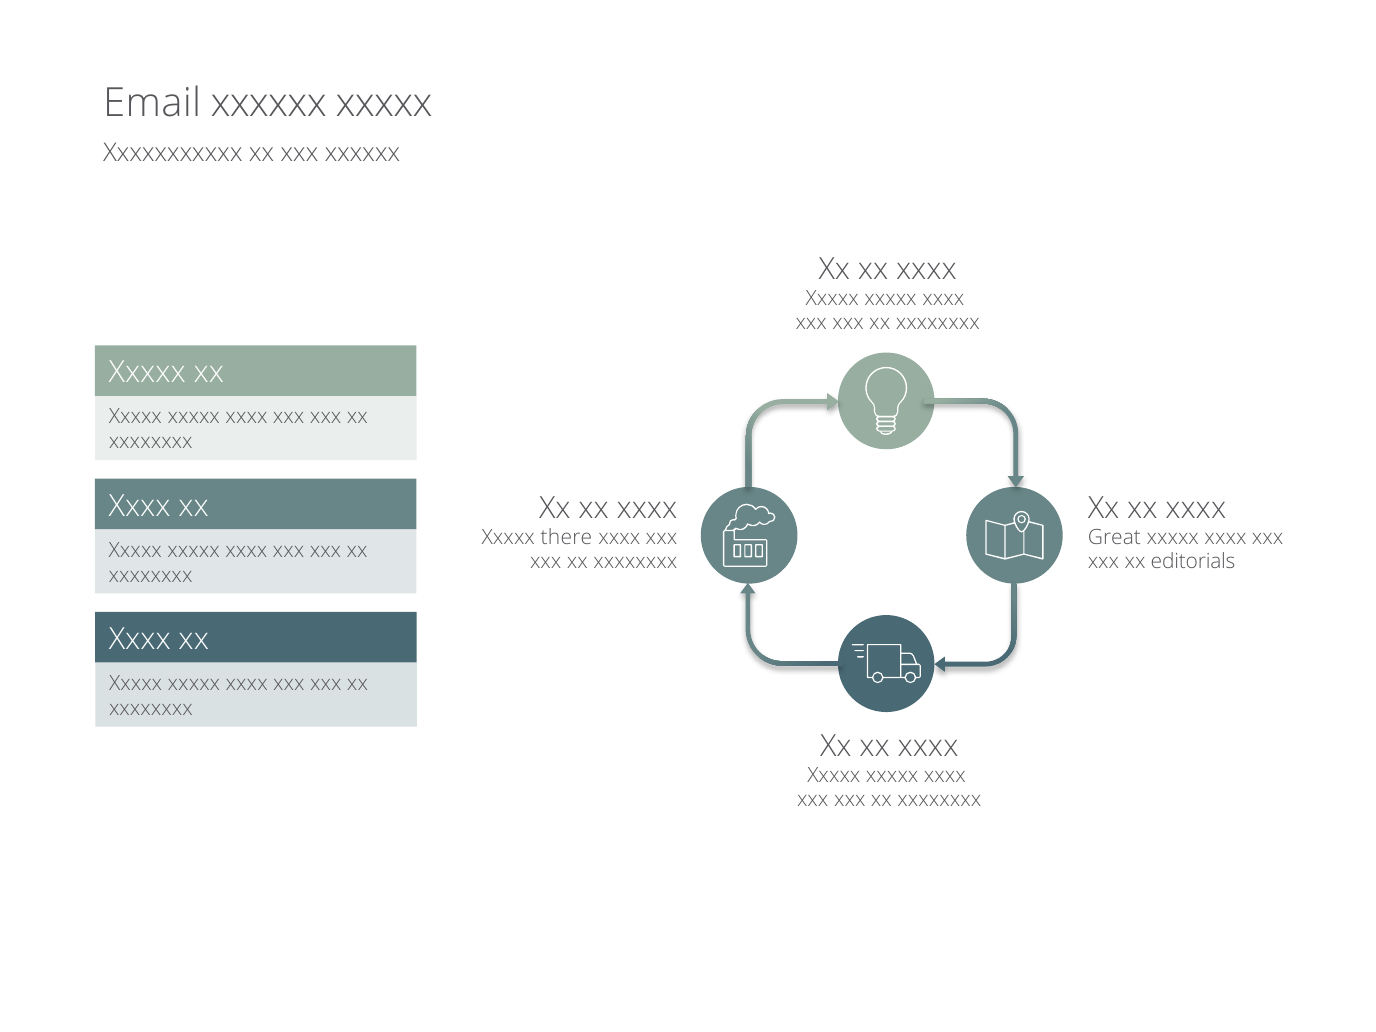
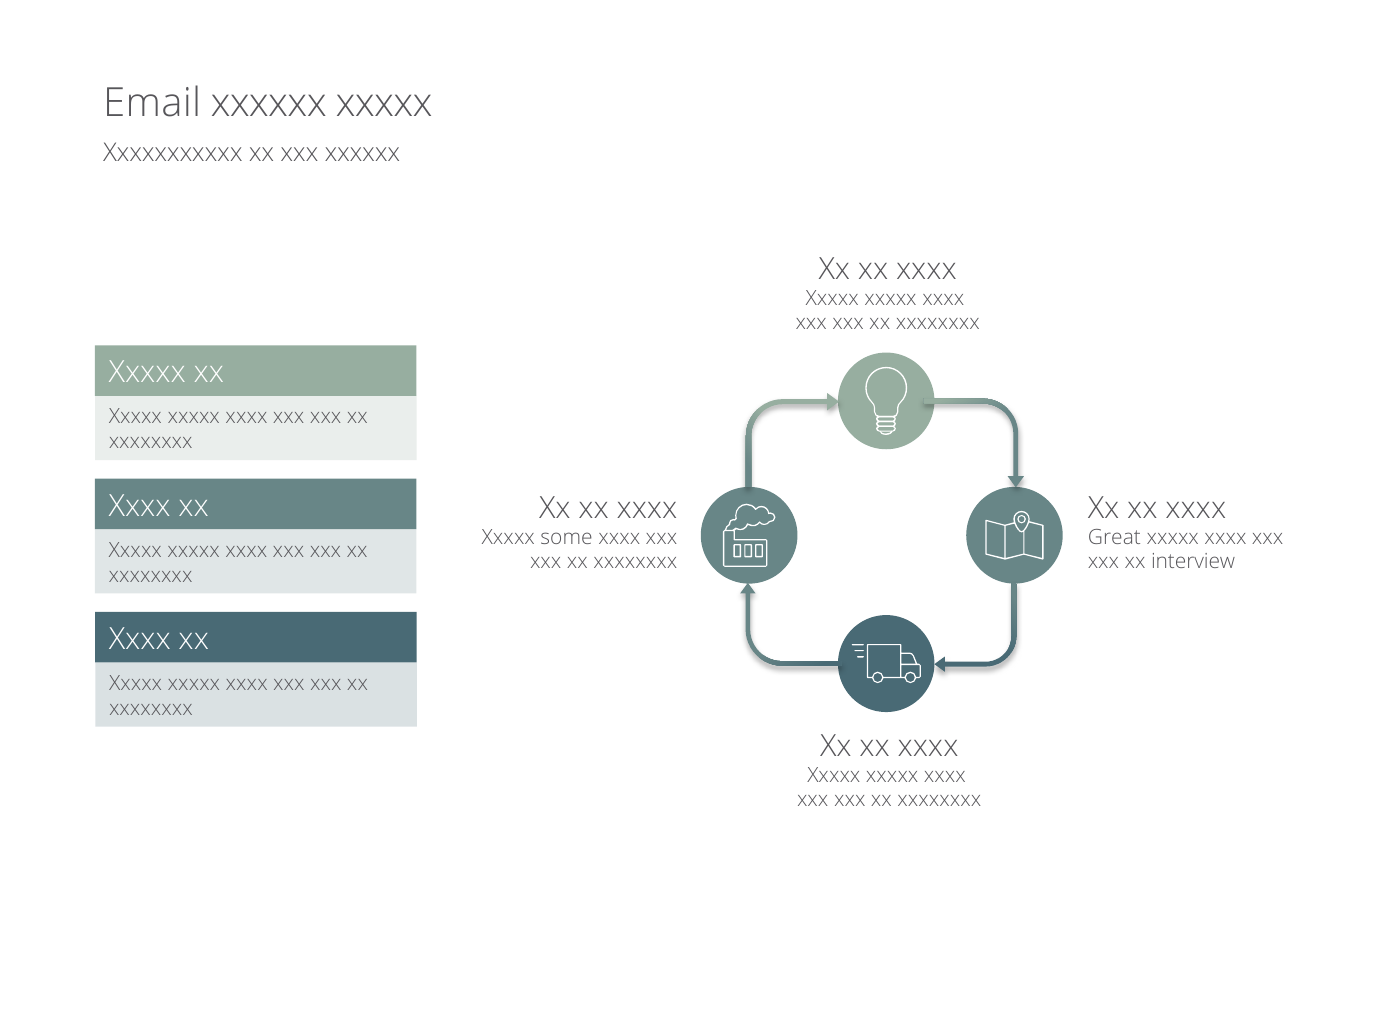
there: there -> some
editorials: editorials -> interview
